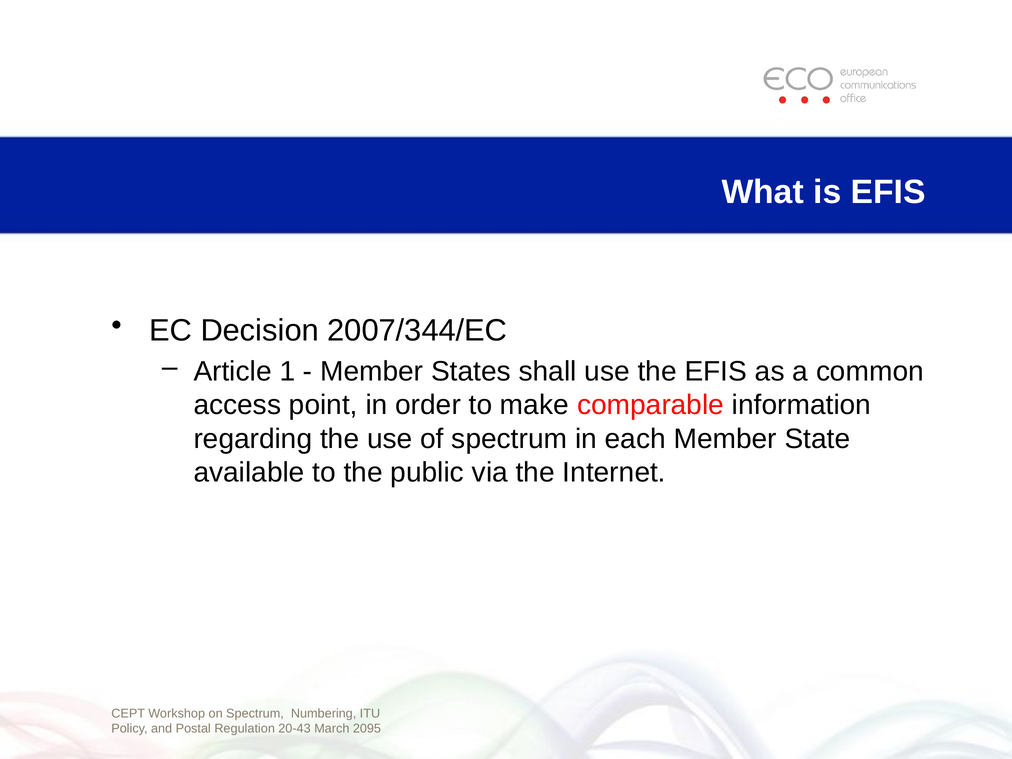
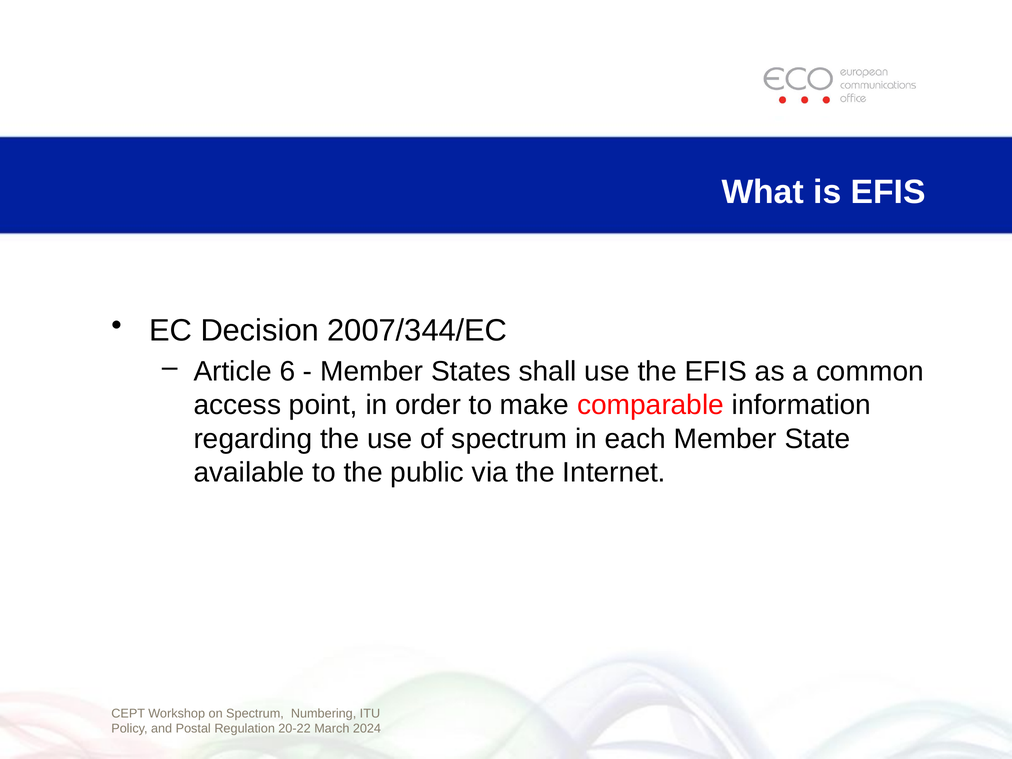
1: 1 -> 6
20-43: 20-43 -> 20-22
2095: 2095 -> 2024
